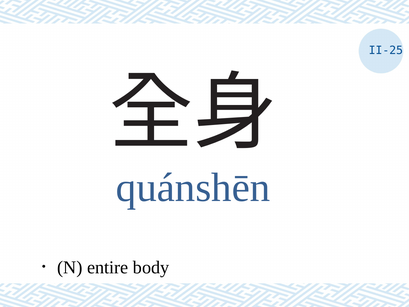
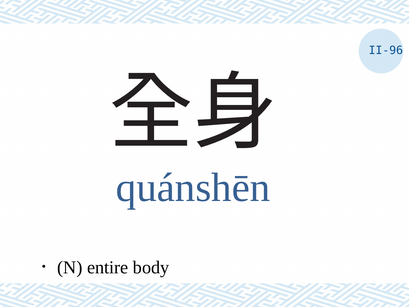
II-25: II-25 -> II-96
